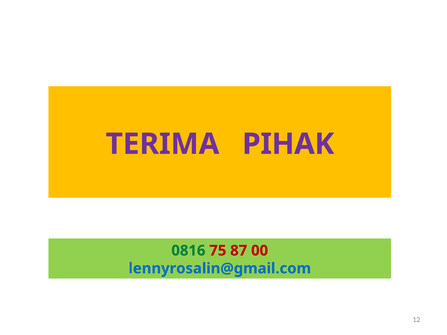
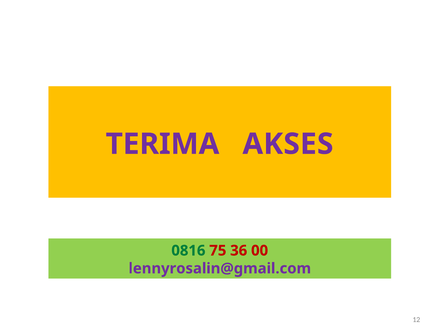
PIHAK: PIHAK -> AKSES
87: 87 -> 36
lennyrosalin@gmail.com colour: blue -> purple
